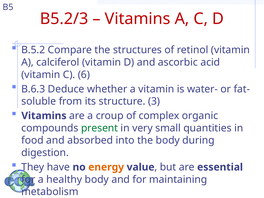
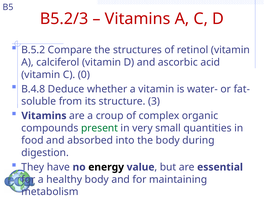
6: 6 -> 0
B.6.3: B.6.3 -> B.4.8
energy colour: orange -> black
